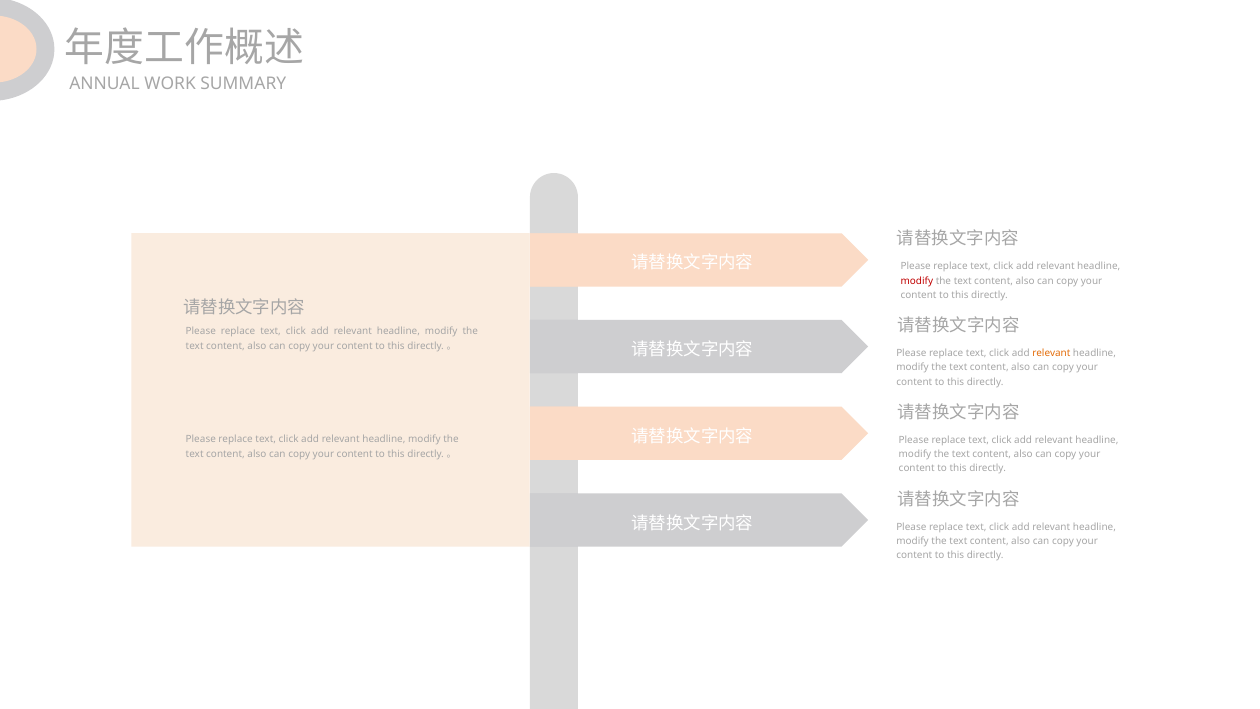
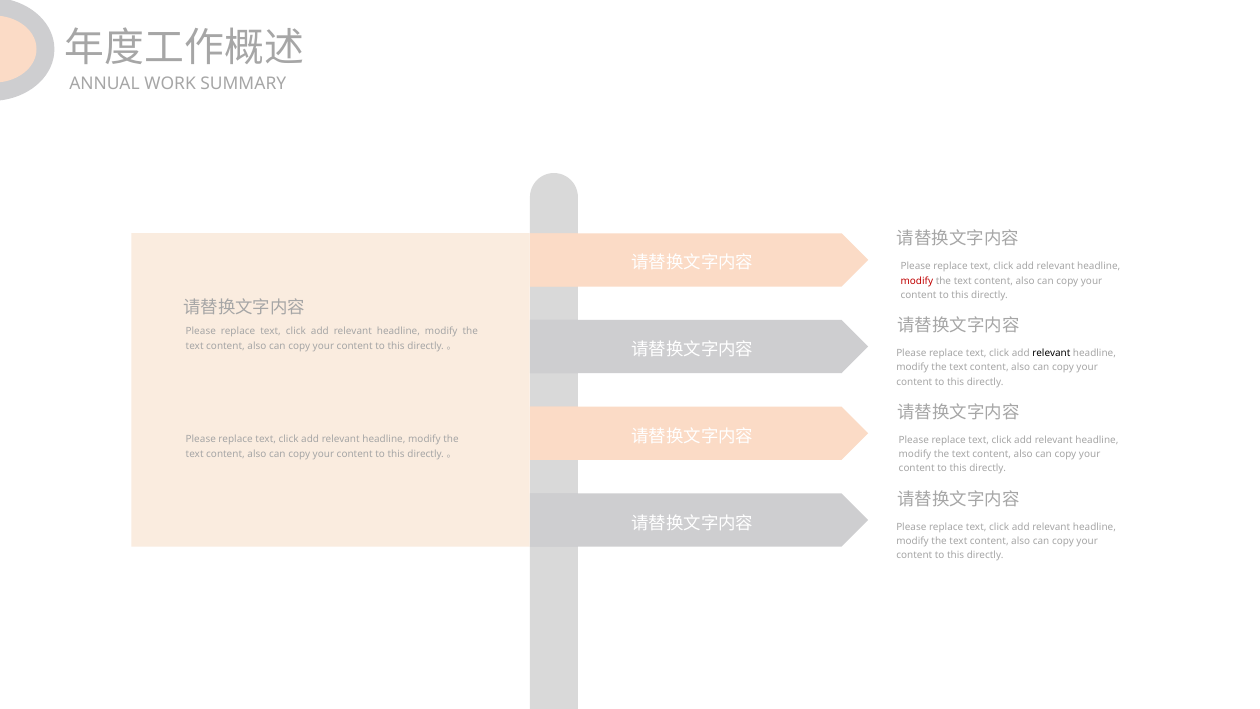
relevant at (1051, 353) colour: orange -> black
